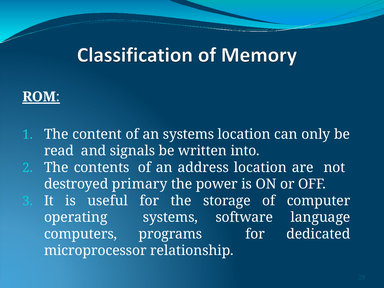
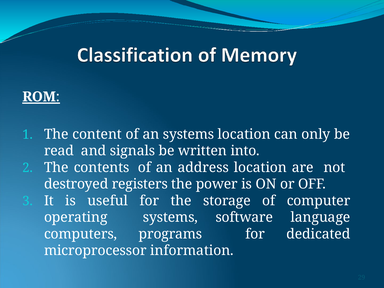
primary: primary -> registers
relationship: relationship -> information
